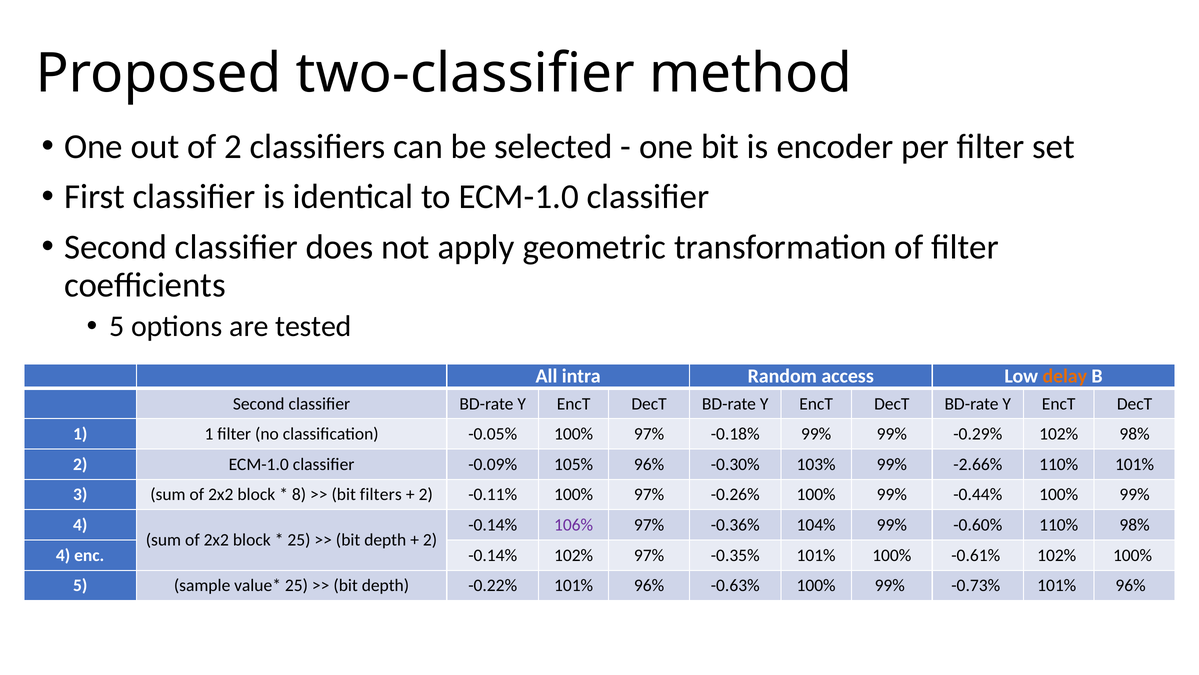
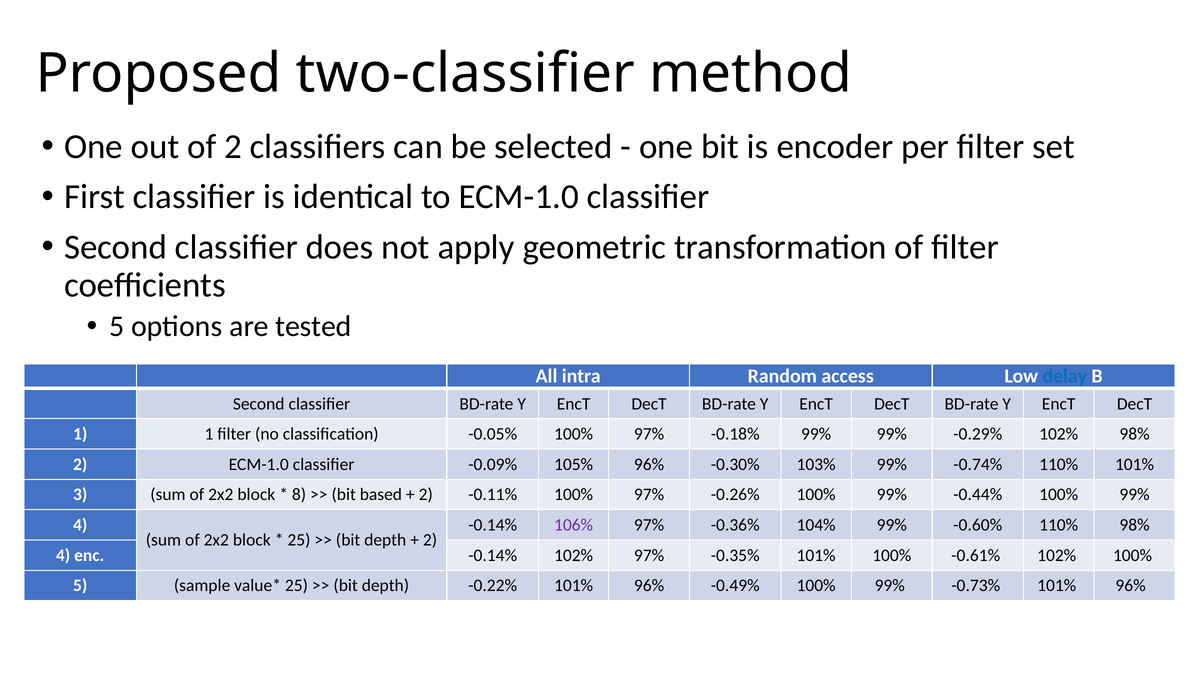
delay colour: orange -> blue
-2.66%: -2.66% -> -0.74%
filters: filters -> based
-0.63%: -0.63% -> -0.49%
